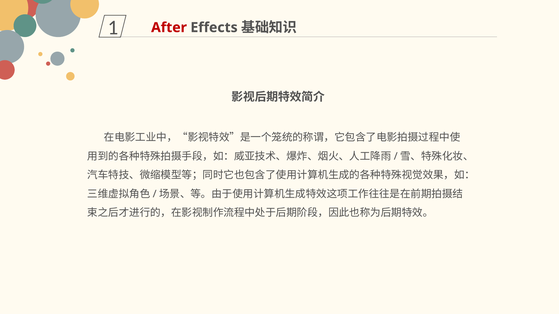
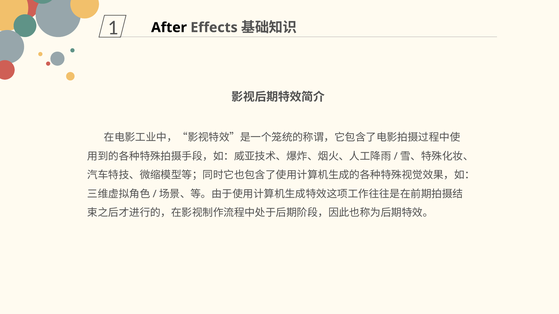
After colour: red -> black
